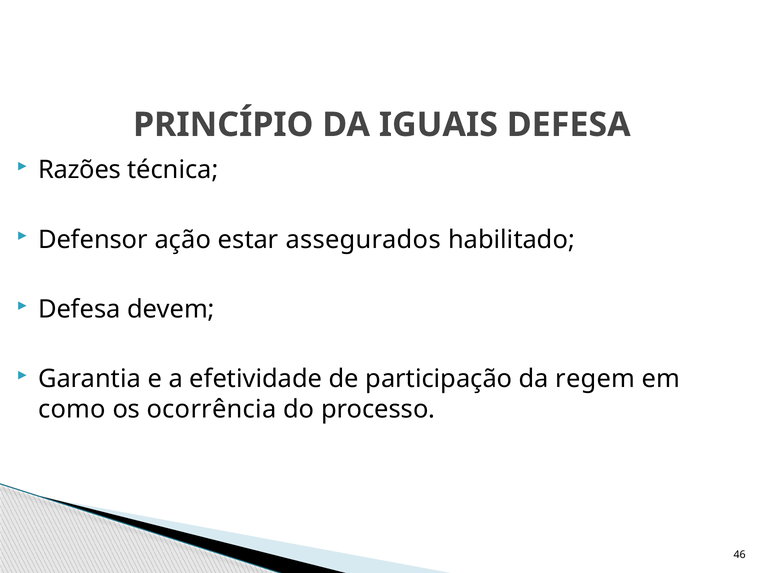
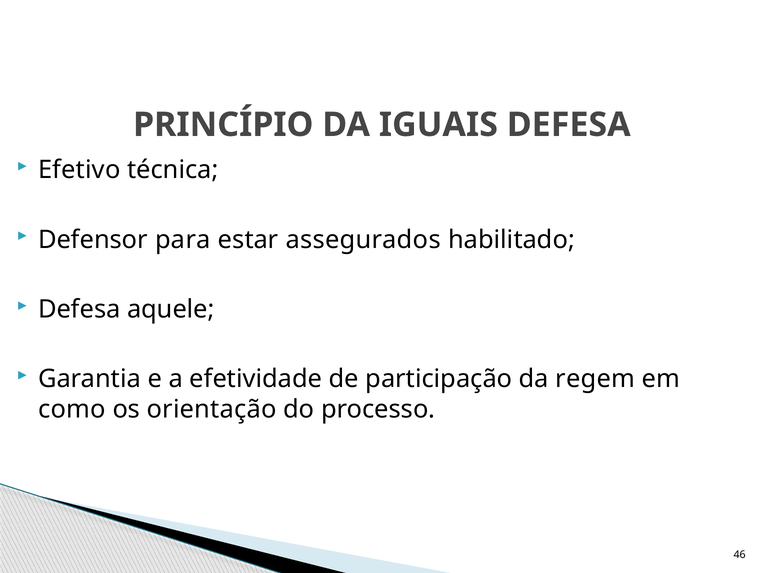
Razões: Razões -> Efetivo
ação: ação -> para
devem: devem -> aquele
ocorrência: ocorrência -> orientação
